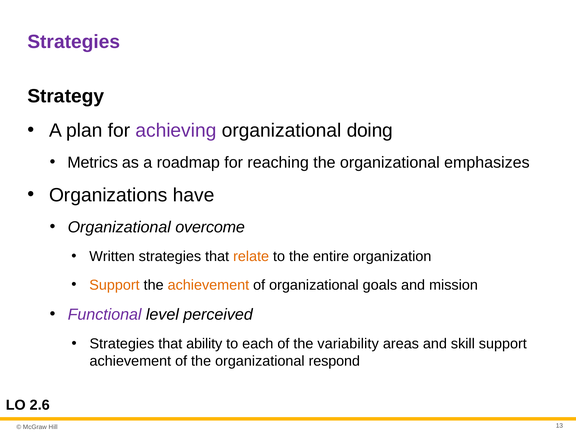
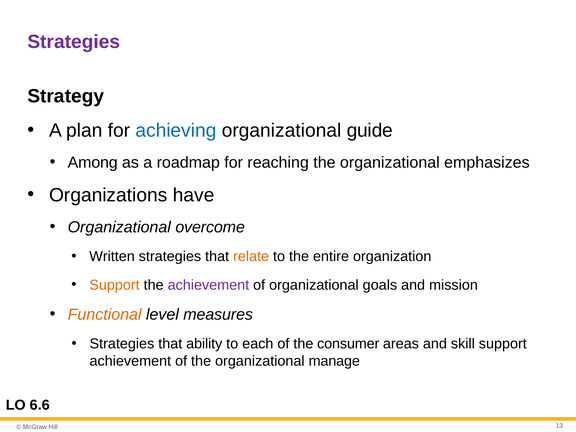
achieving colour: purple -> blue
doing: doing -> guide
Metrics: Metrics -> Among
achievement at (208, 285) colour: orange -> purple
Functional colour: purple -> orange
perceived: perceived -> measures
variability: variability -> consumer
respond: respond -> manage
2.6: 2.6 -> 6.6
